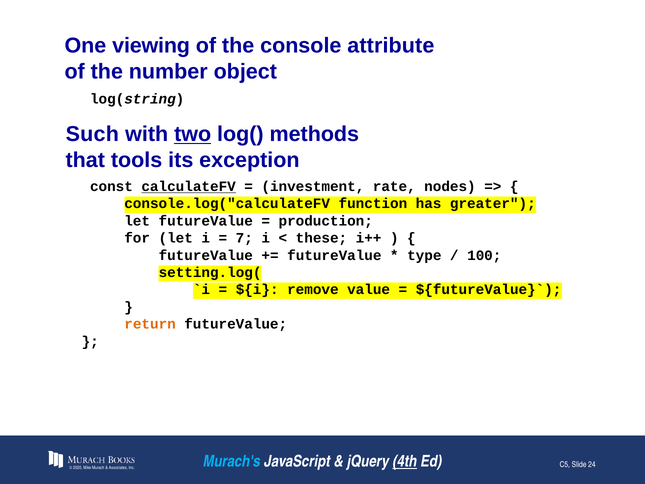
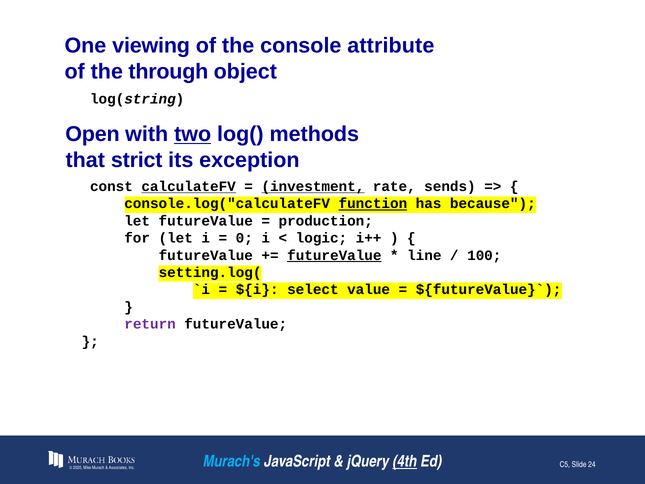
number: number -> through
Such: Such -> Open
tools: tools -> strict
investment underline: none -> present
nodes: nodes -> sends
function underline: none -> present
greater: greater -> because
7: 7 -> 0
these: these -> logic
futureValue at (334, 255) underline: none -> present
type: type -> line
remove: remove -> select
return colour: orange -> purple
